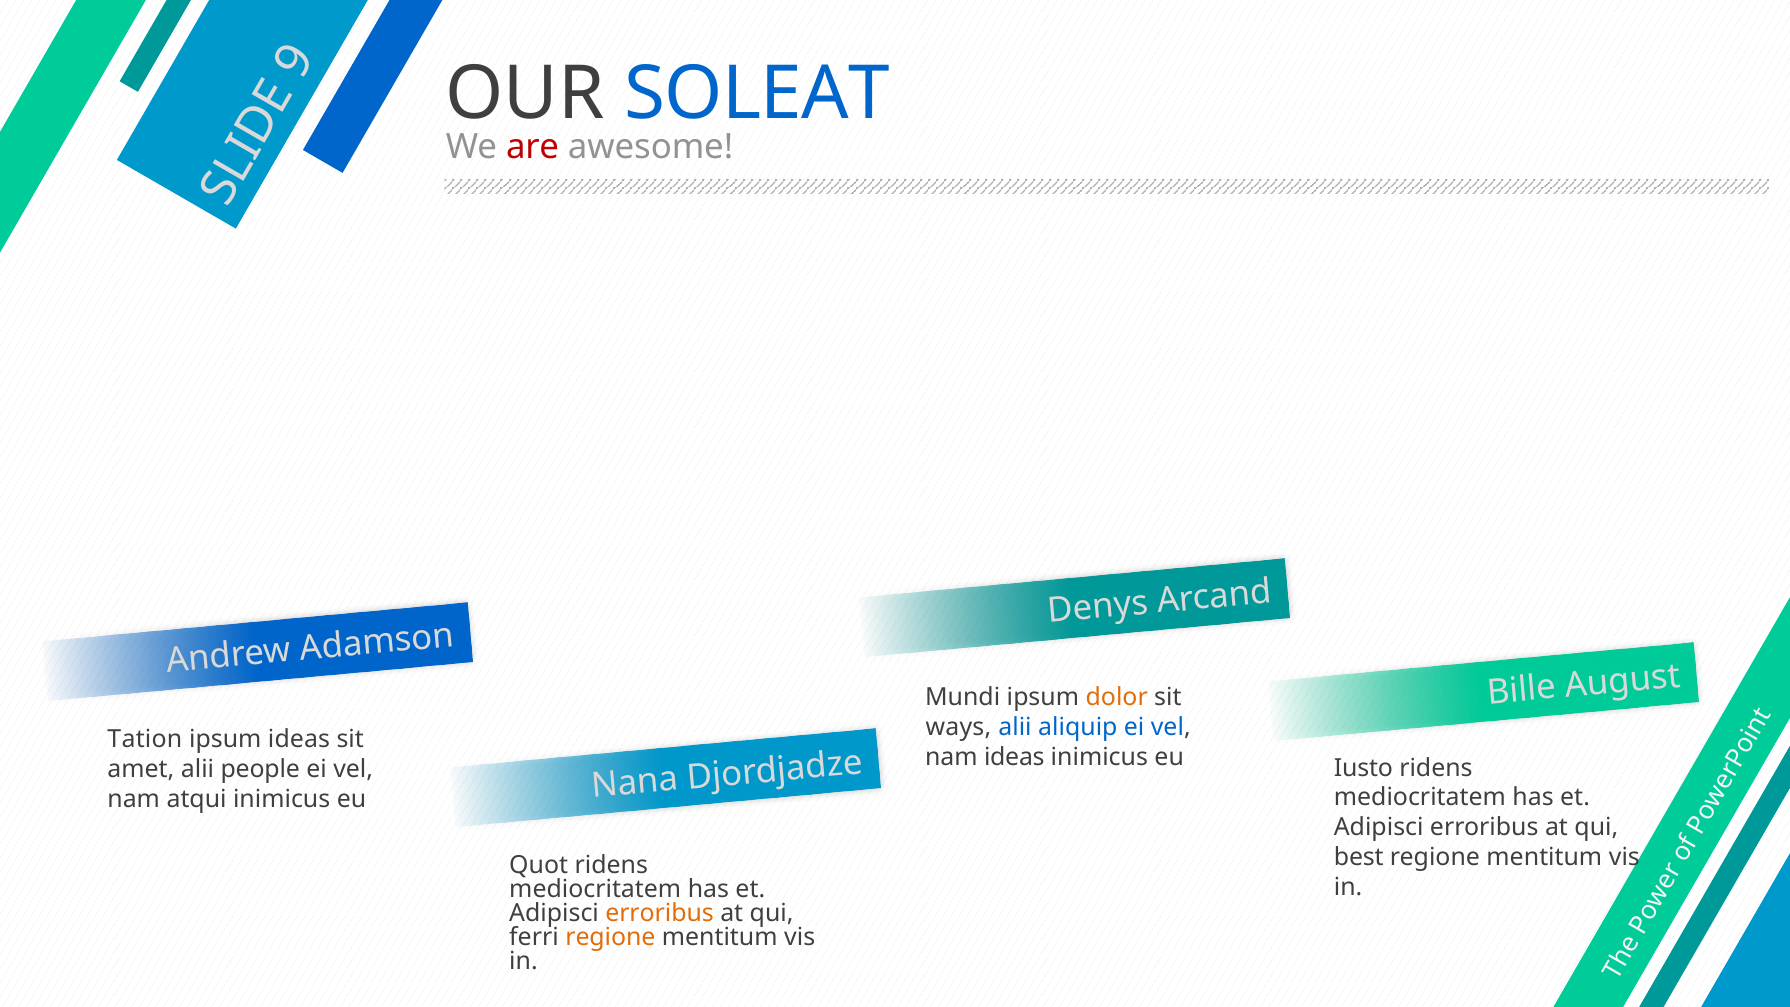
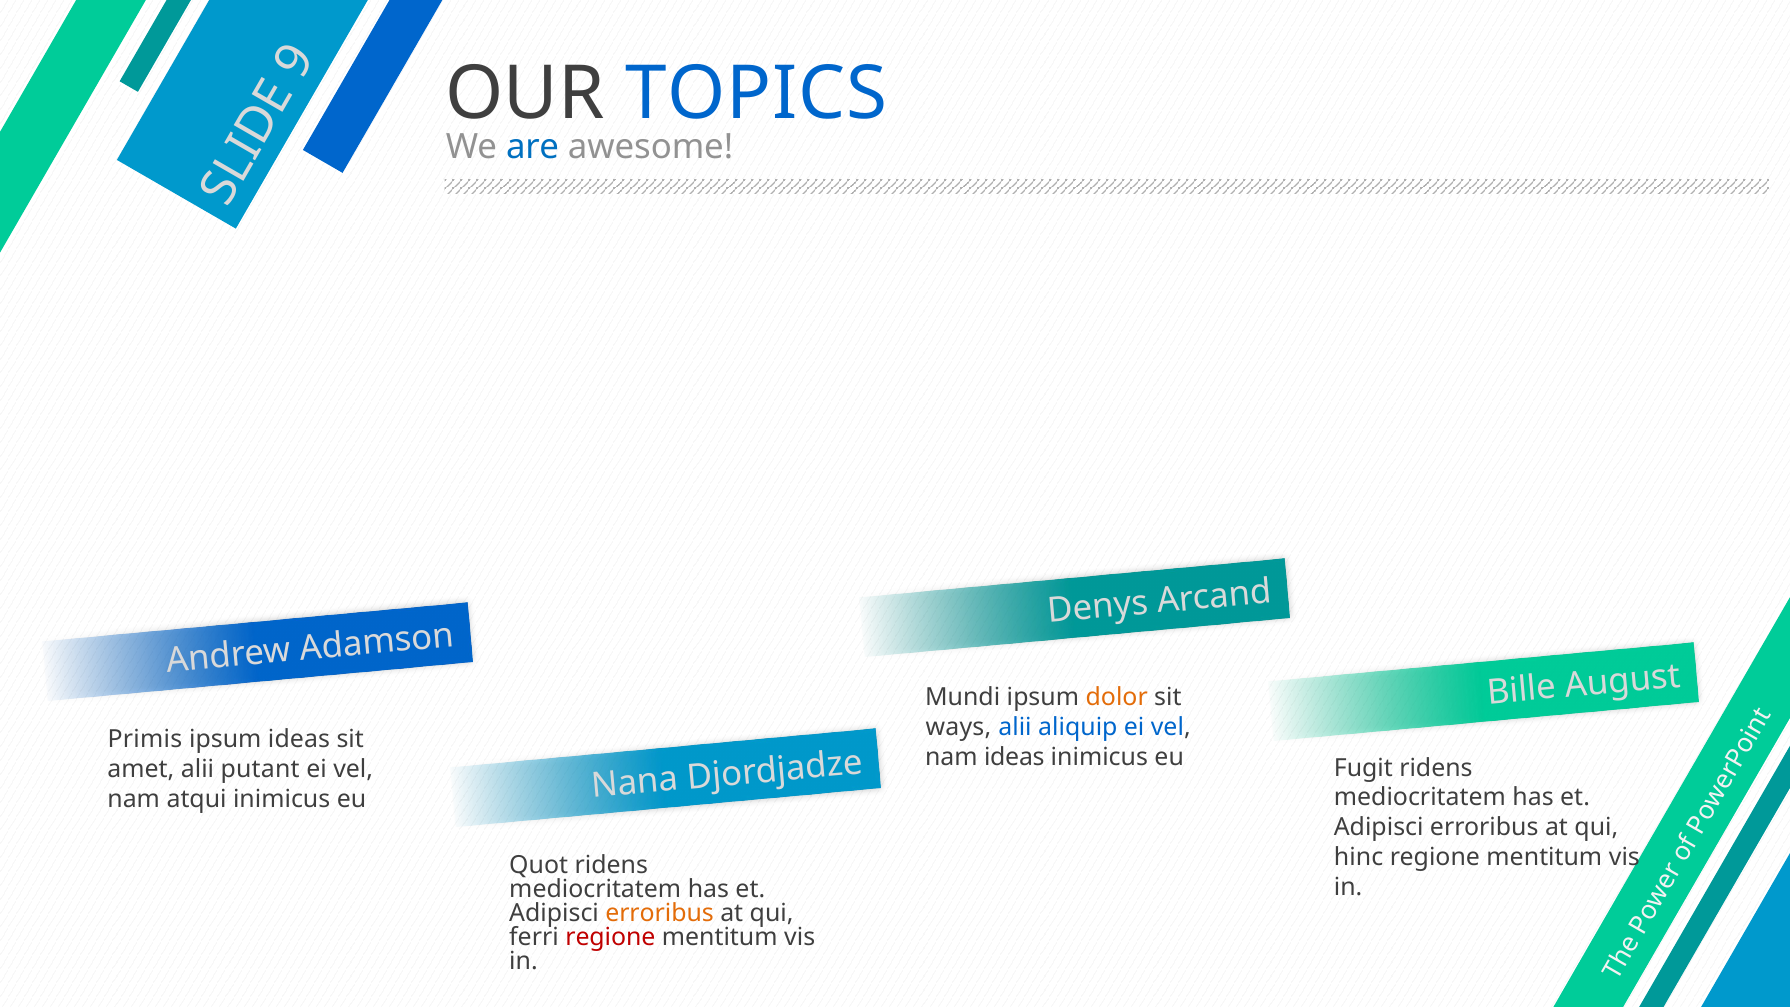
SOLEAT: SOLEAT -> TOPICS
are colour: red -> blue
Tation: Tation -> Primis
Iusto: Iusto -> Fugit
people: people -> putant
best: best -> hinc
regione at (610, 937) colour: orange -> red
